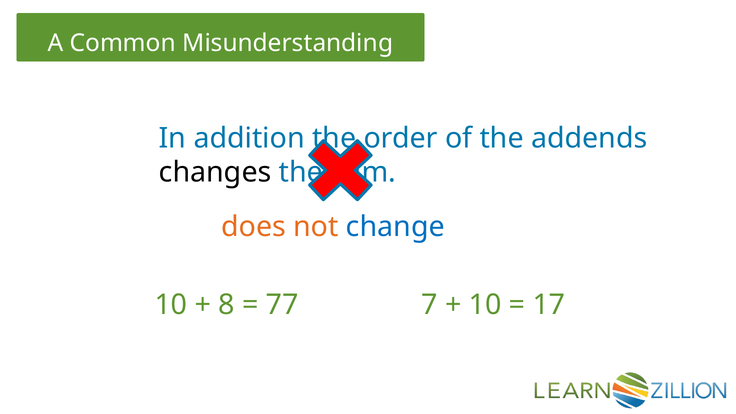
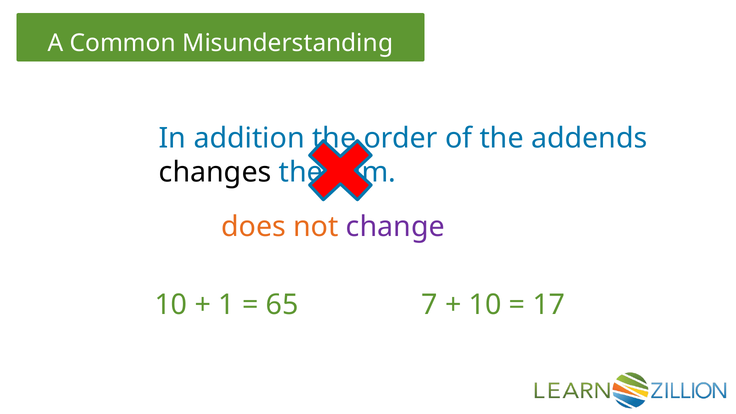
change colour: blue -> purple
8: 8 -> 1
77: 77 -> 65
